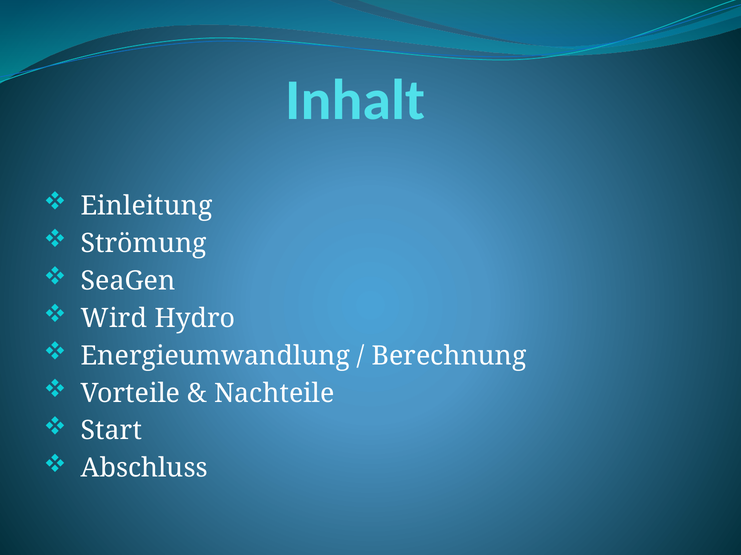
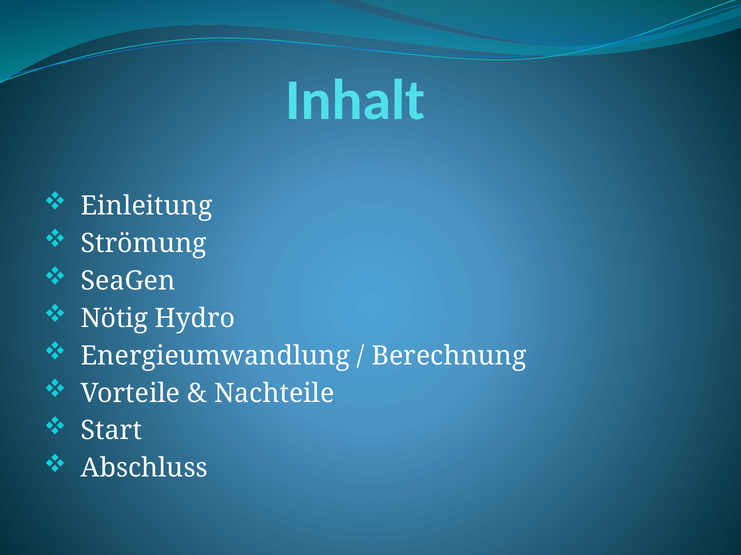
Wird: Wird -> Nötig
